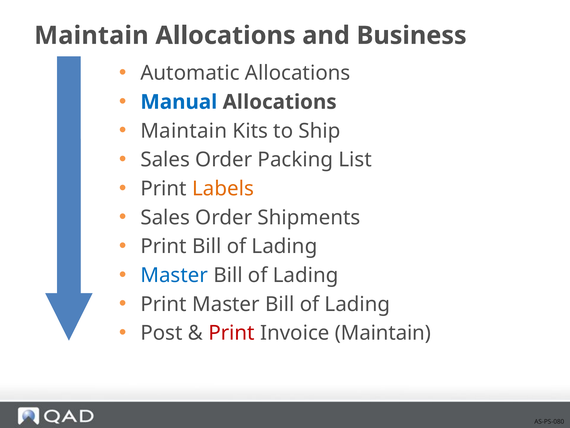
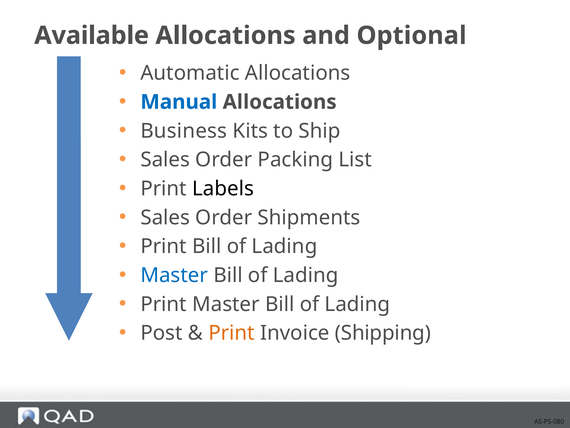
Maintain at (91, 35): Maintain -> Available
Business: Business -> Optional
Maintain at (184, 131): Maintain -> Business
Labels colour: orange -> black
Print at (232, 333) colour: red -> orange
Invoice Maintain: Maintain -> Shipping
